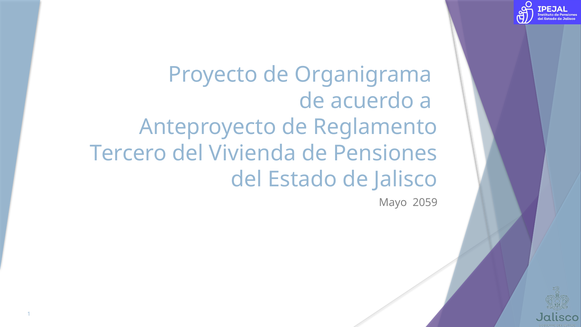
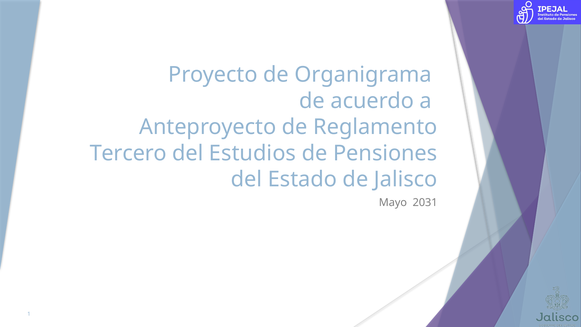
Vivienda: Vivienda -> Estudios
2059: 2059 -> 2031
